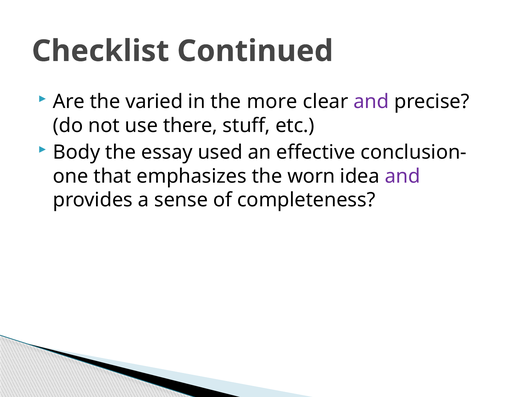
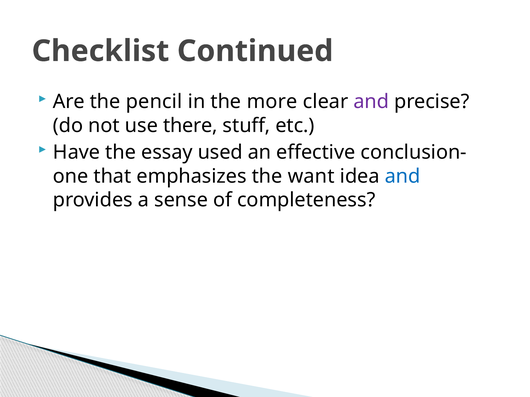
varied: varied -> pencil
Body: Body -> Have
worn: worn -> want
and at (403, 176) colour: purple -> blue
